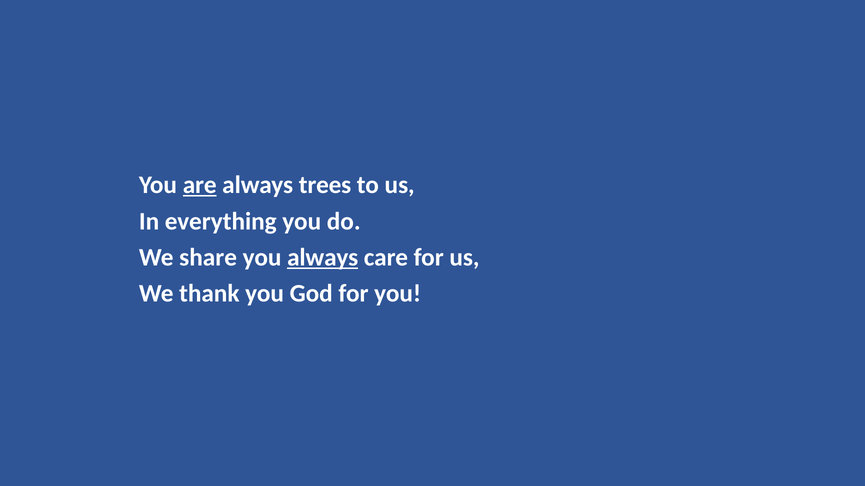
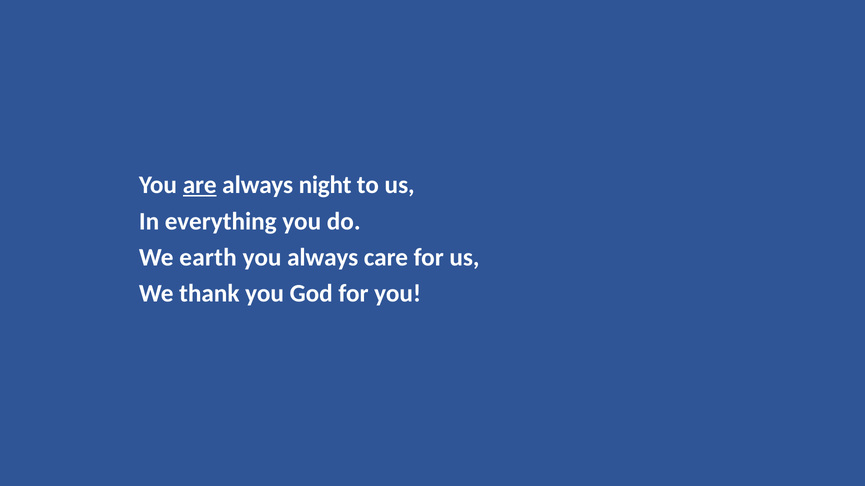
trees: trees -> night
share: share -> earth
always at (323, 258) underline: present -> none
